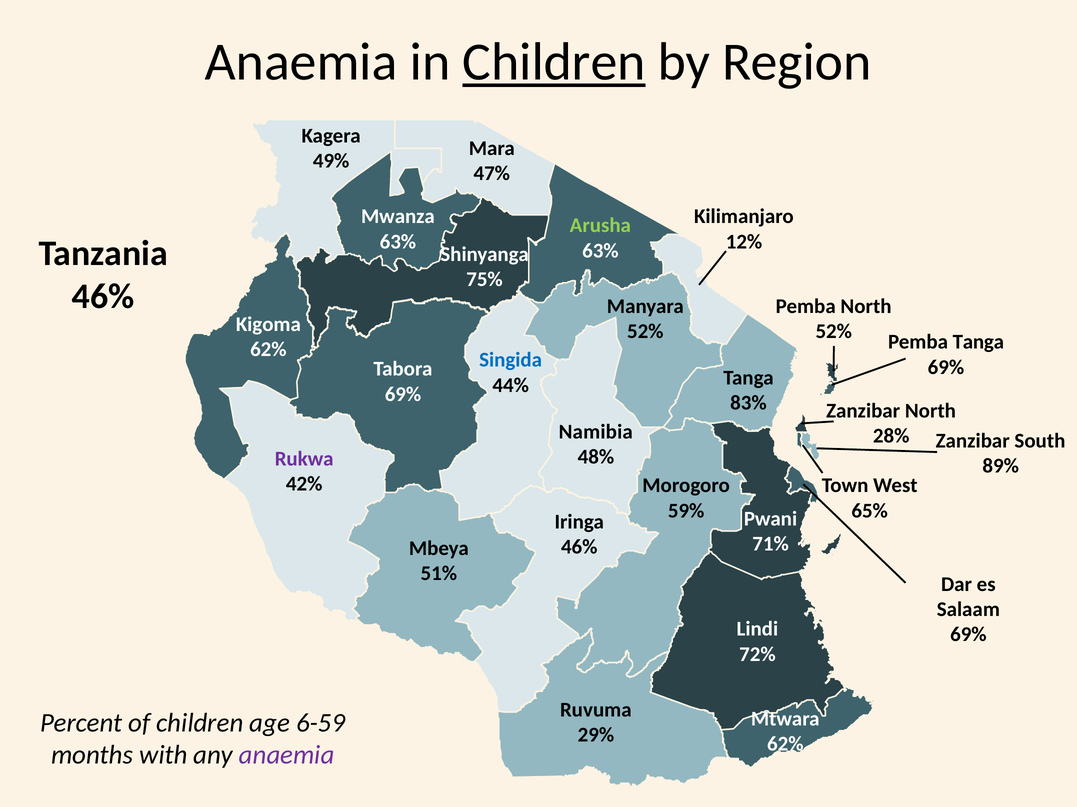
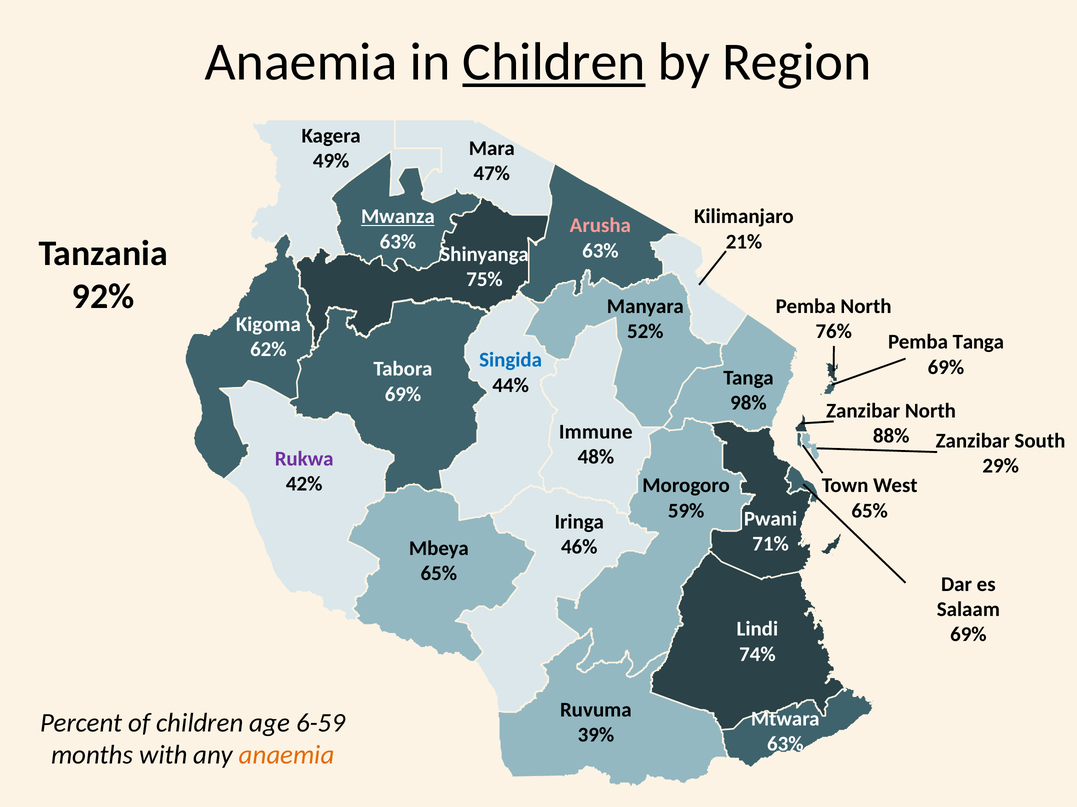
Mwanza underline: none -> present
Arusha colour: light green -> pink
12%: 12% -> 21%
46% at (103, 297): 46% -> 92%
52% at (834, 332): 52% -> 76%
83%: 83% -> 98%
Namibia: Namibia -> Immune
28%: 28% -> 88%
89%: 89% -> 29%
51% at (439, 574): 51% -> 65%
72%: 72% -> 74%
29%: 29% -> 39%
62% at (785, 744): 62% -> 63%
anaemia at (287, 756) colour: purple -> orange
